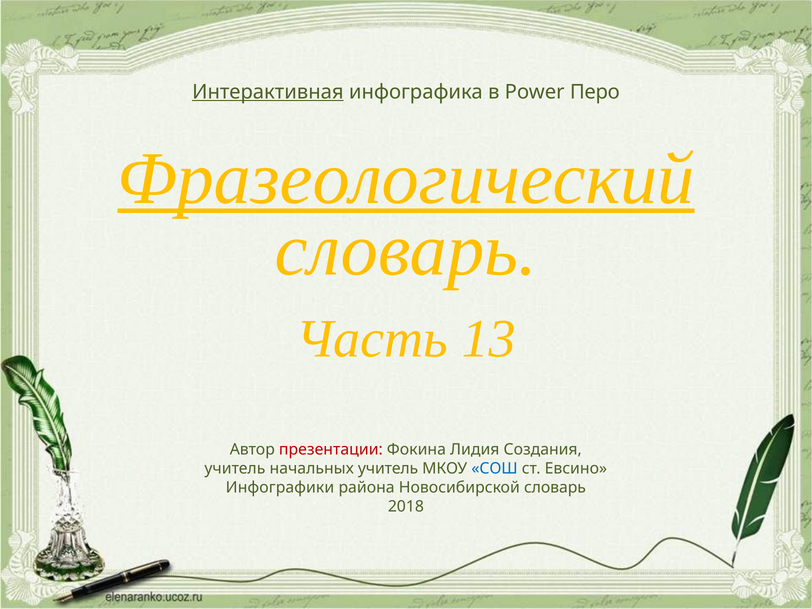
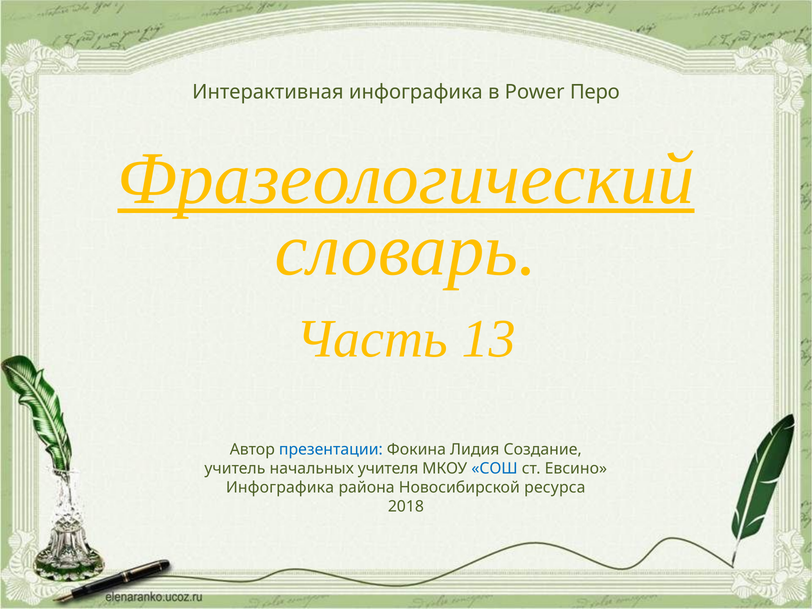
Интерактивная underline: present -> none
презентации colour: red -> blue
Создания: Создания -> Создание
начальных учитель: учитель -> учителя
Инфографики at (280, 488): Инфографики -> Инфографика
Новосибирской словарь: словарь -> ресурса
